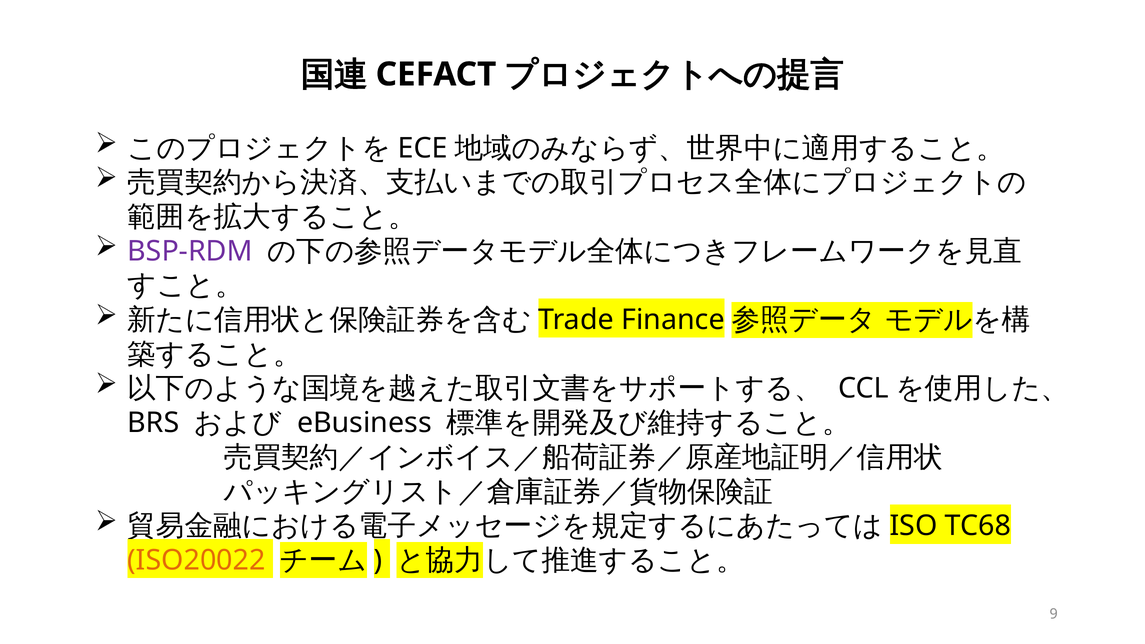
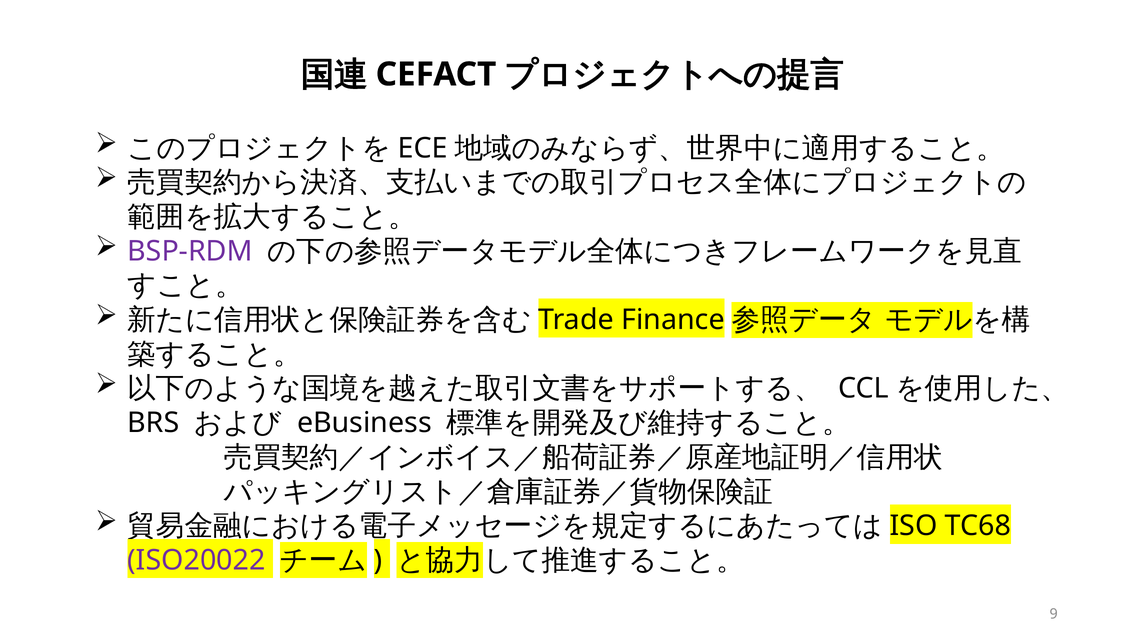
ISO20022 colour: orange -> purple
